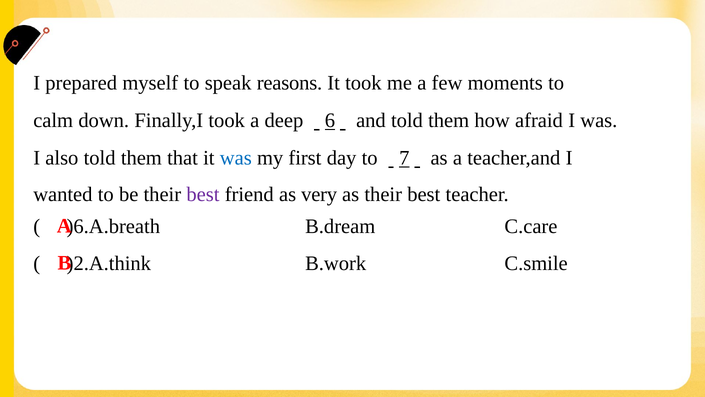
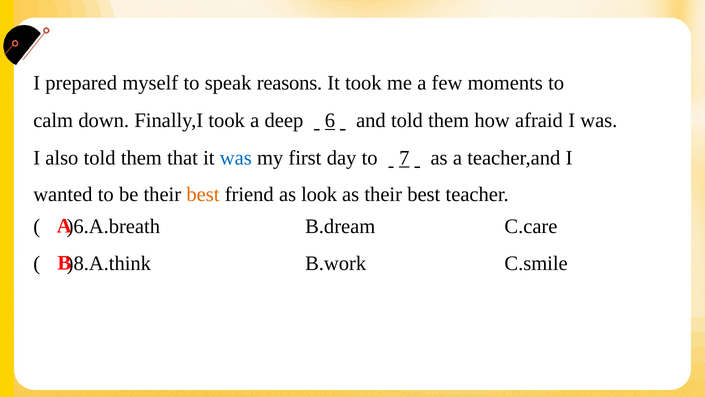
best at (203, 194) colour: purple -> orange
very: very -> look
)2.A.think: )2.A.think -> )8.A.think
